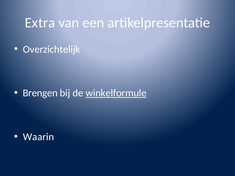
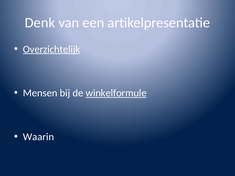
Extra: Extra -> Denk
Overzichtelijk underline: none -> present
Brengen: Brengen -> Mensen
